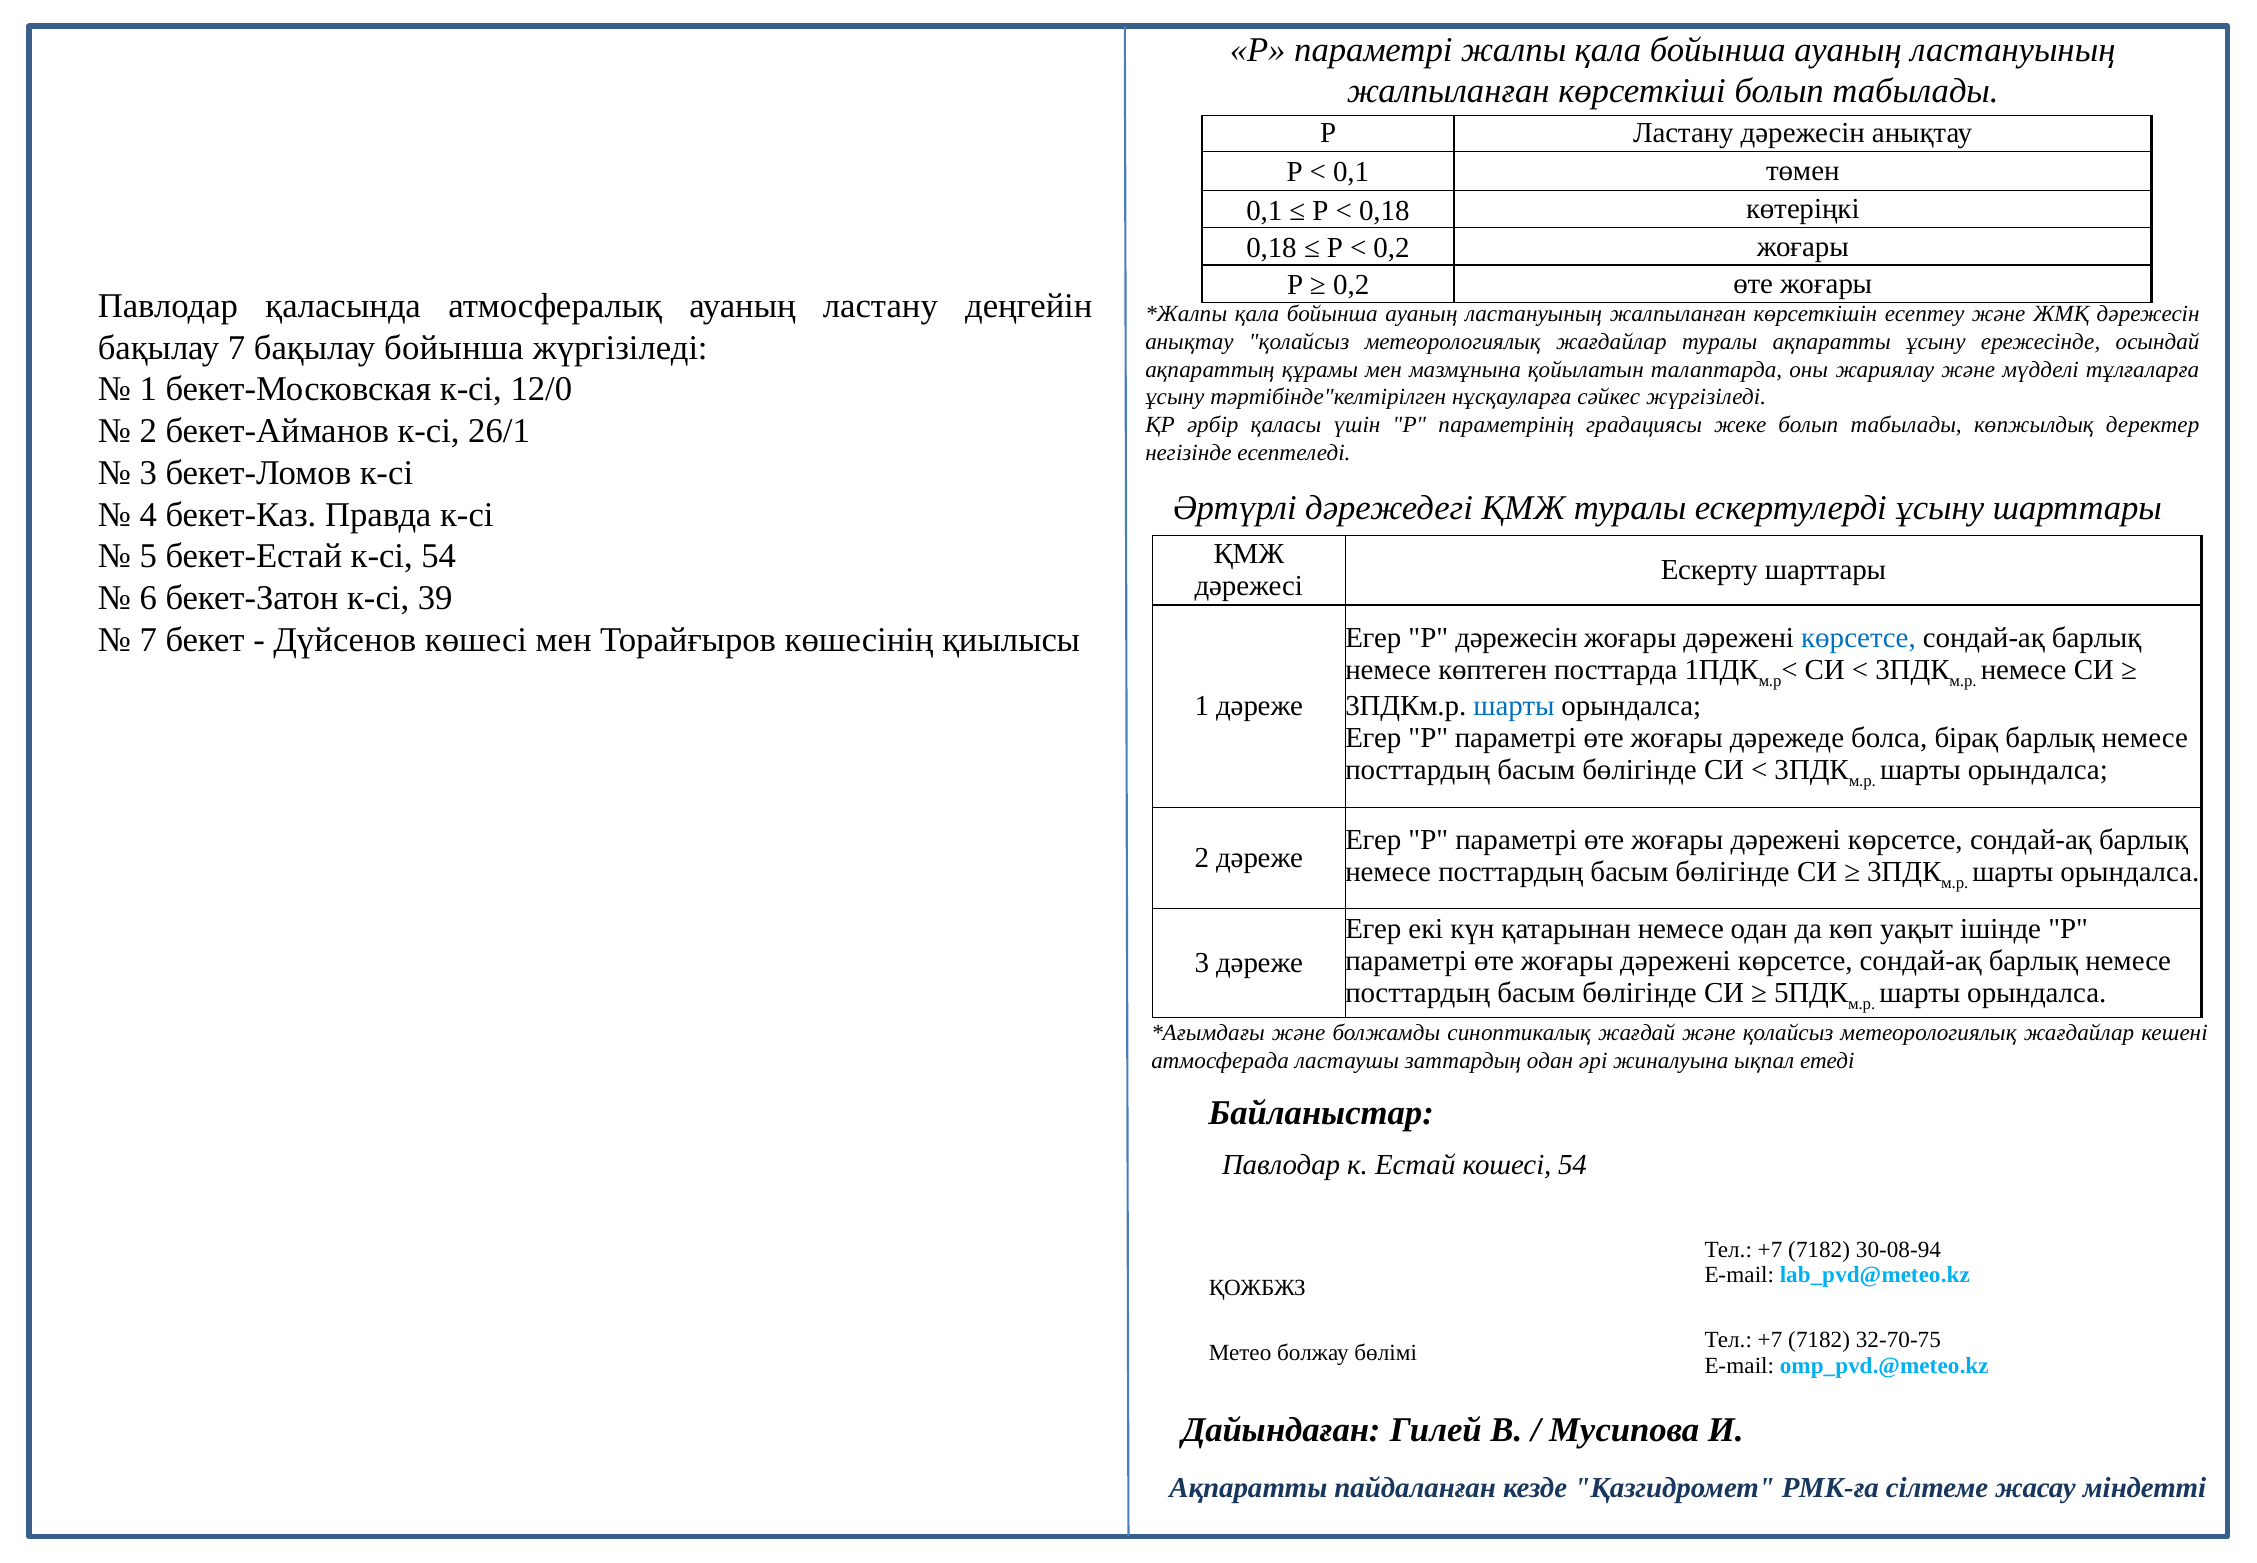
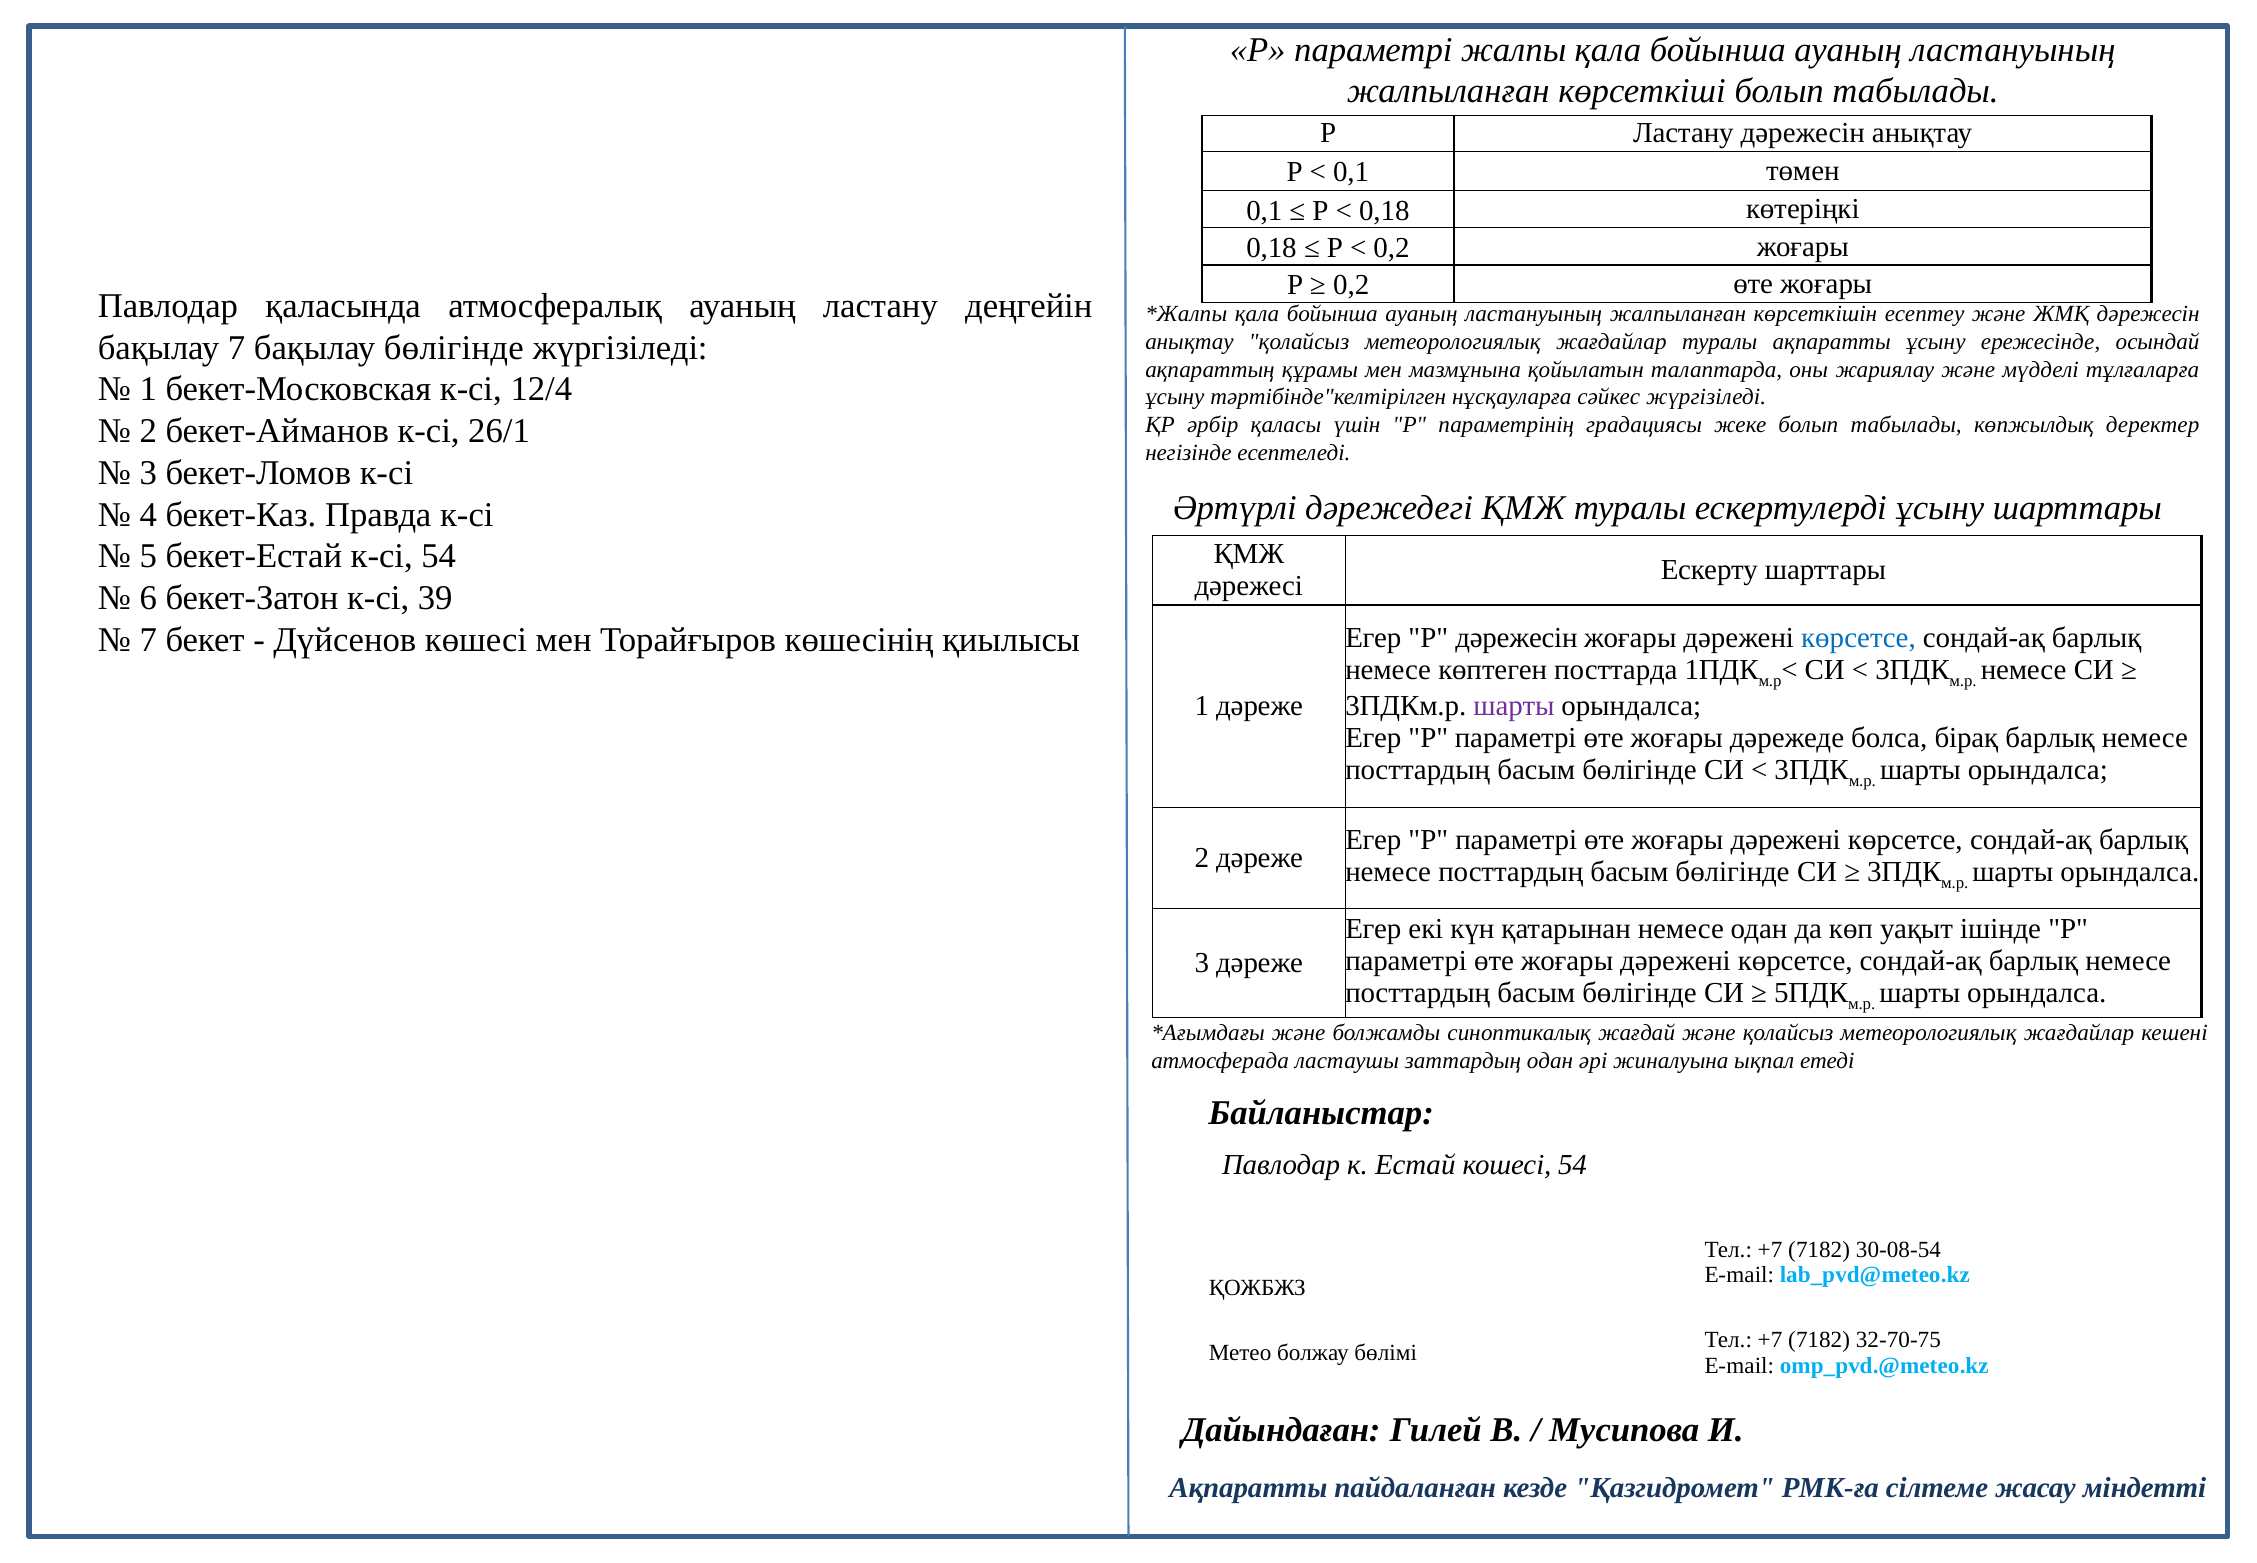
бақылау бойынша: бойынша -> бөлігінде
12/0: 12/0 -> 12/4
шарты at (1514, 706) colour: blue -> purple
30-08-94: 30-08-94 -> 30-08-54
